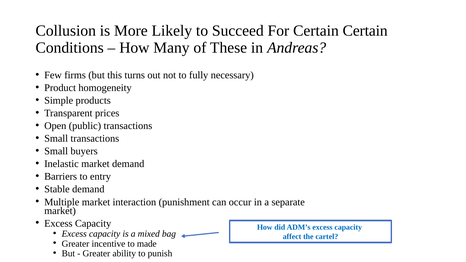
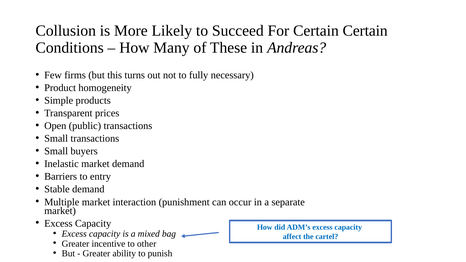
made: made -> other
